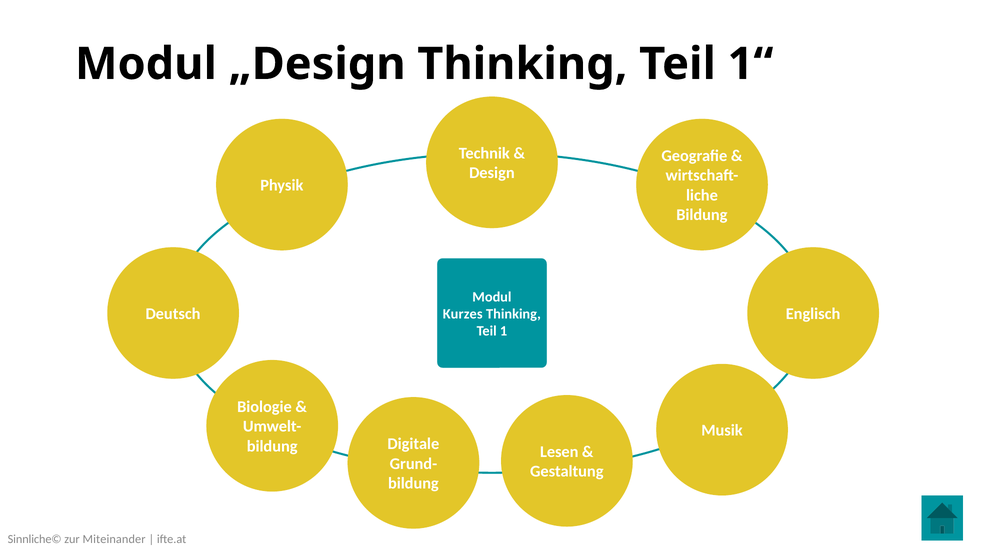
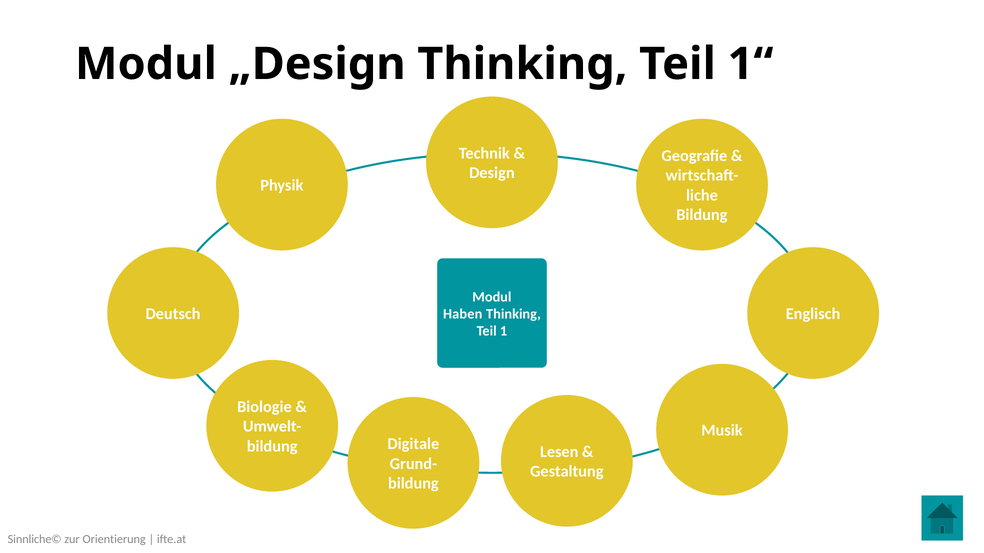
Kurzes: Kurzes -> Haben
Miteinander: Miteinander -> Orientierung
